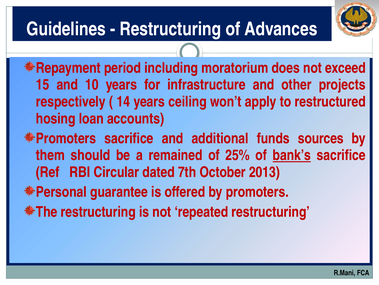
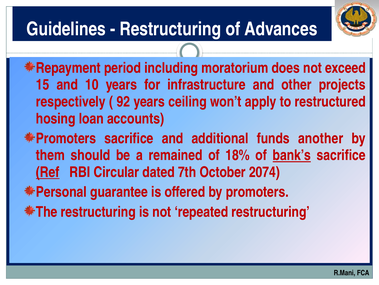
14: 14 -> 92
sources: sources -> another
25%: 25% -> 18%
Ref underline: none -> present
2013: 2013 -> 2074
